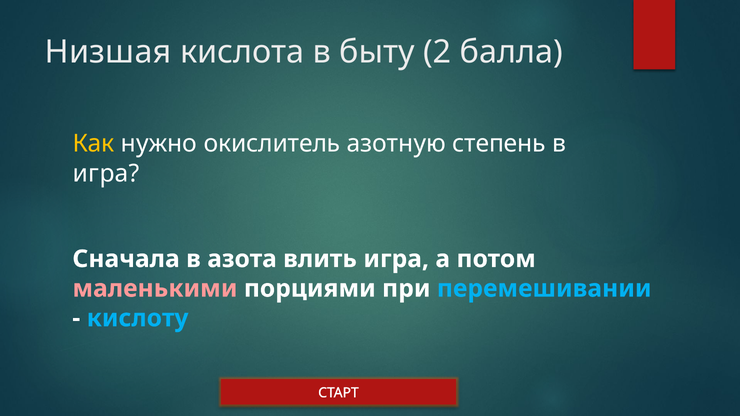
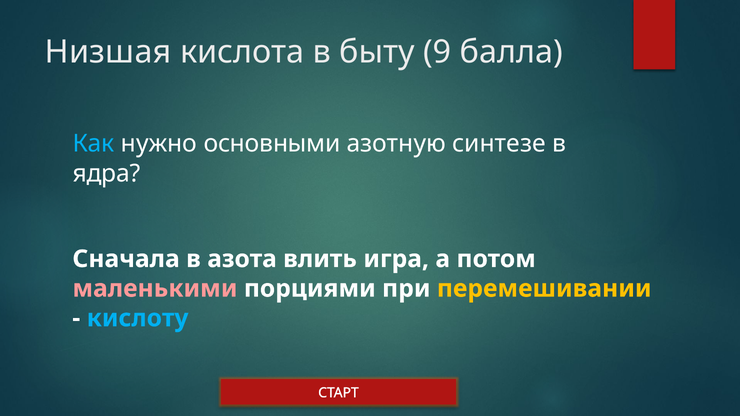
2: 2 -> 9
Как colour: yellow -> light blue
окислитель: окислитель -> основными
степень: степень -> синтезе
игра at (106, 174): игра -> ядра
перемешивании colour: light blue -> yellow
